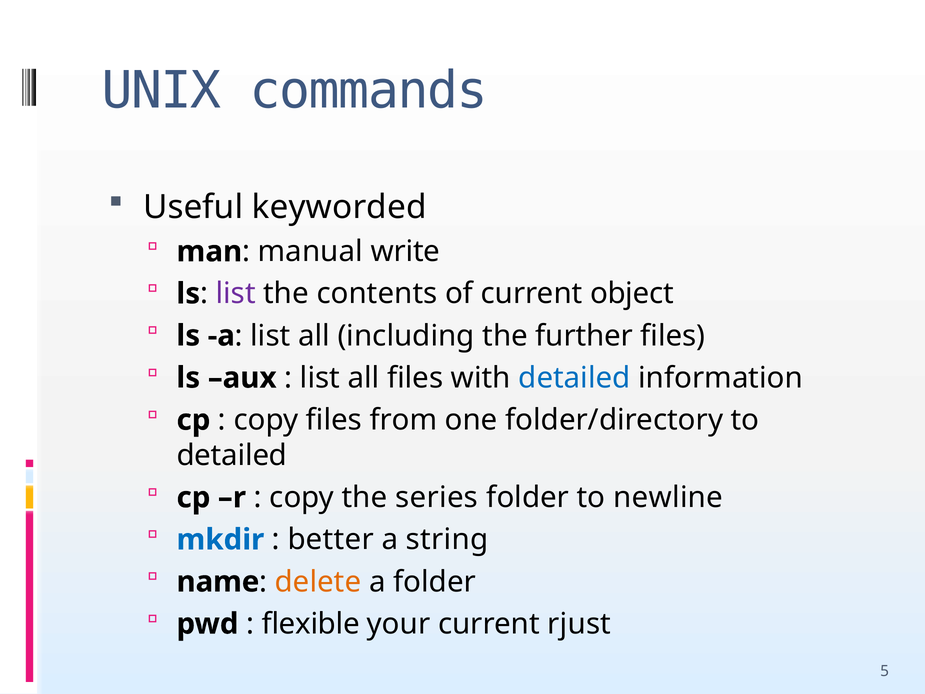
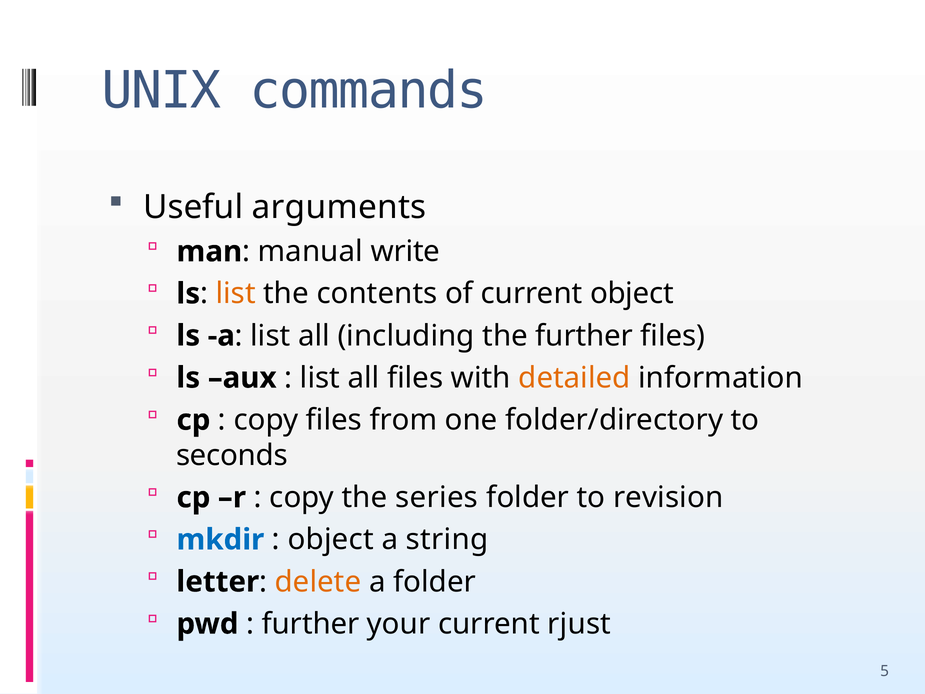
keyworded: keyworded -> arguments
list at (236, 294) colour: purple -> orange
detailed at (574, 378) colour: blue -> orange
detailed at (232, 455): detailed -> seconds
newline: newline -> revision
better at (331, 539): better -> object
name: name -> letter
flexible at (311, 624): flexible -> further
